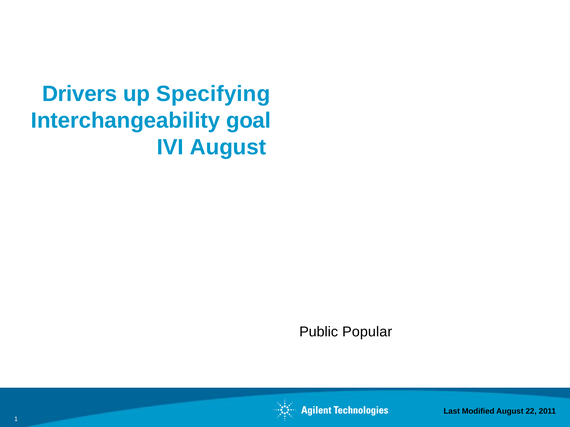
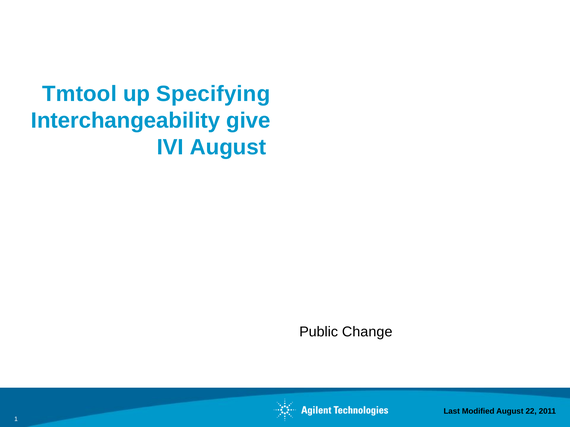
Drivers: Drivers -> Tmtool
goal: goal -> give
Popular: Popular -> Change
